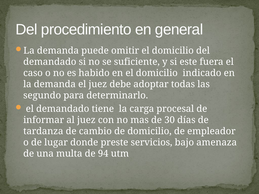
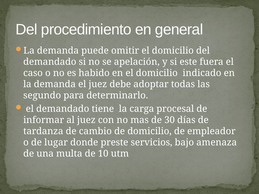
suficiente: suficiente -> apelación
94: 94 -> 10
